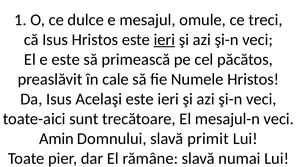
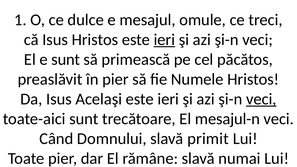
e este: este -> sunt
în cale: cale -> pier
veci at (261, 99) underline: none -> present
Amin: Amin -> Când
